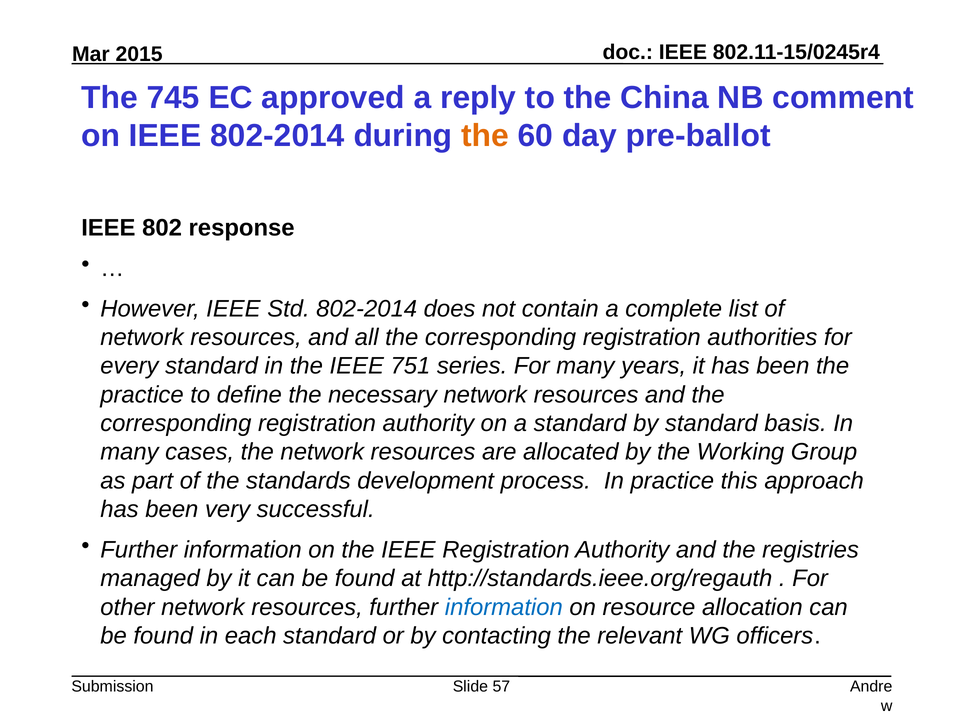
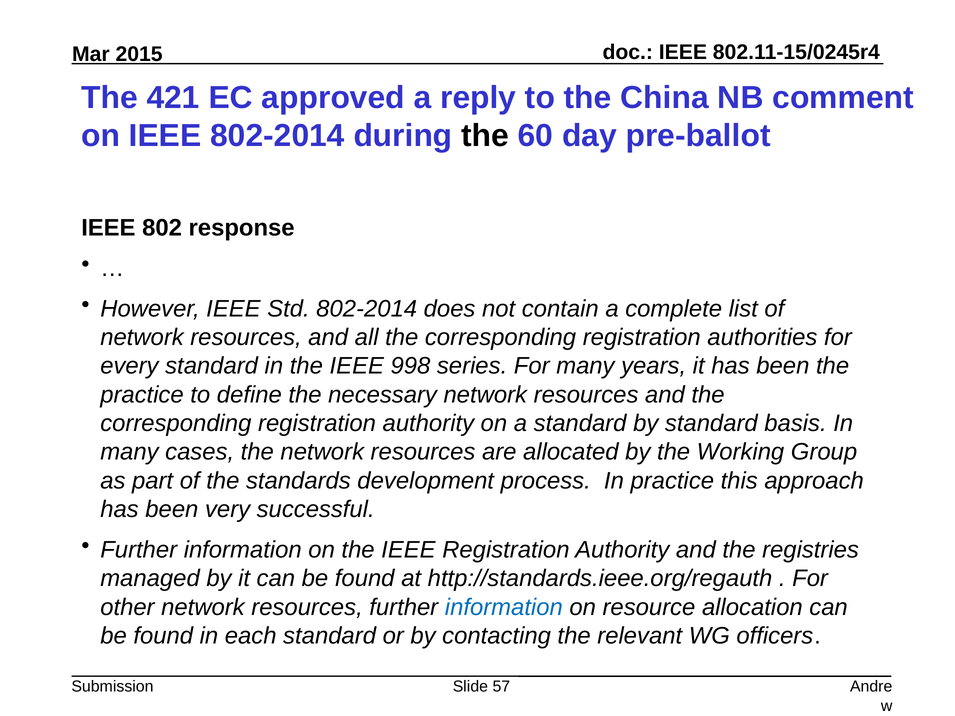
745: 745 -> 421
the at (485, 136) colour: orange -> black
751: 751 -> 998
